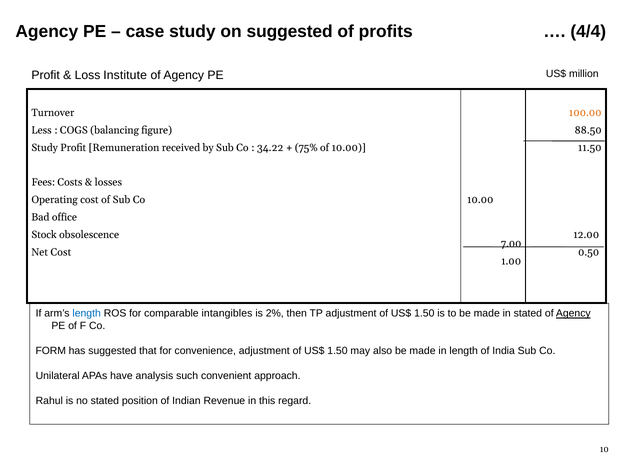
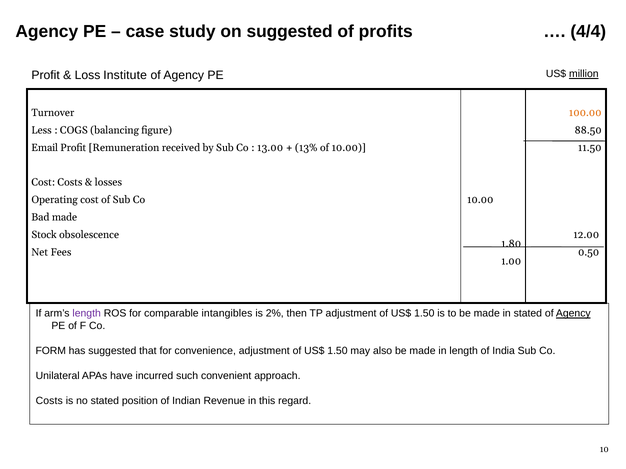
million underline: none -> present
Study at (45, 148): Study -> Email
34.22: 34.22 -> 13.00
75%: 75% -> 13%
Fees at (43, 183): Fees -> Cost
Bad office: office -> made
7.00: 7.00 -> 1.80
Net Cost: Cost -> Fees
length at (87, 314) colour: blue -> purple
analysis: analysis -> incurred
Rahul at (49, 401): Rahul -> Costs
